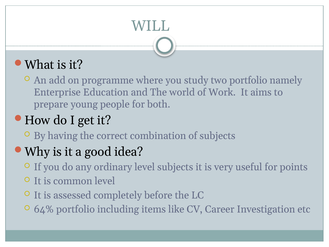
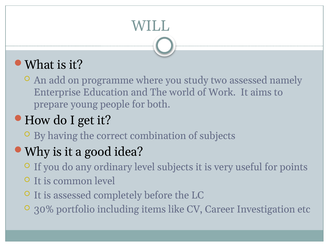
two portfolio: portfolio -> assessed
64%: 64% -> 30%
